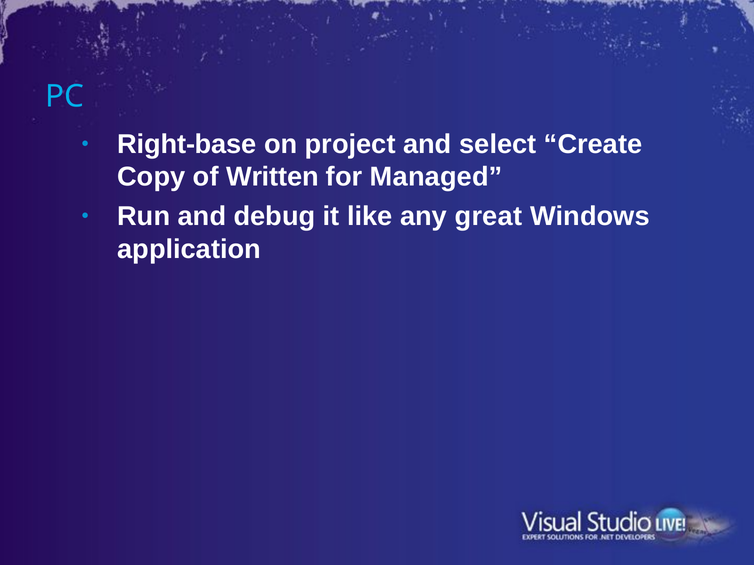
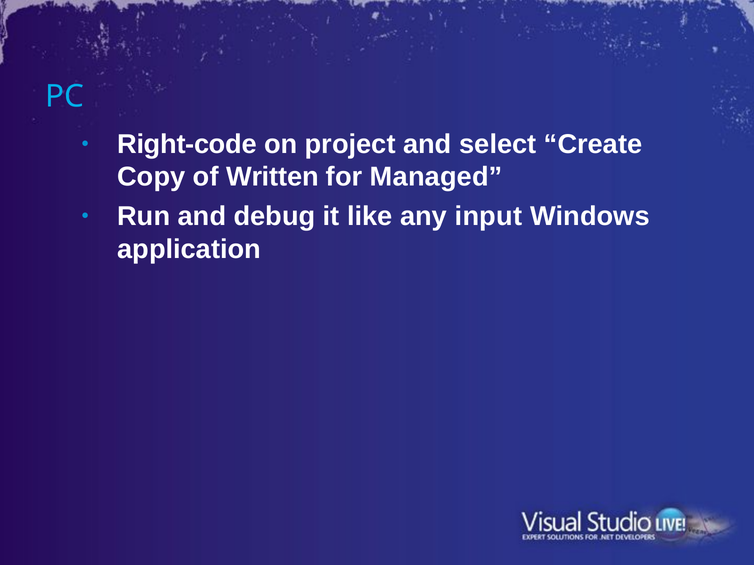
Right-base: Right-base -> Right-code
great: great -> input
